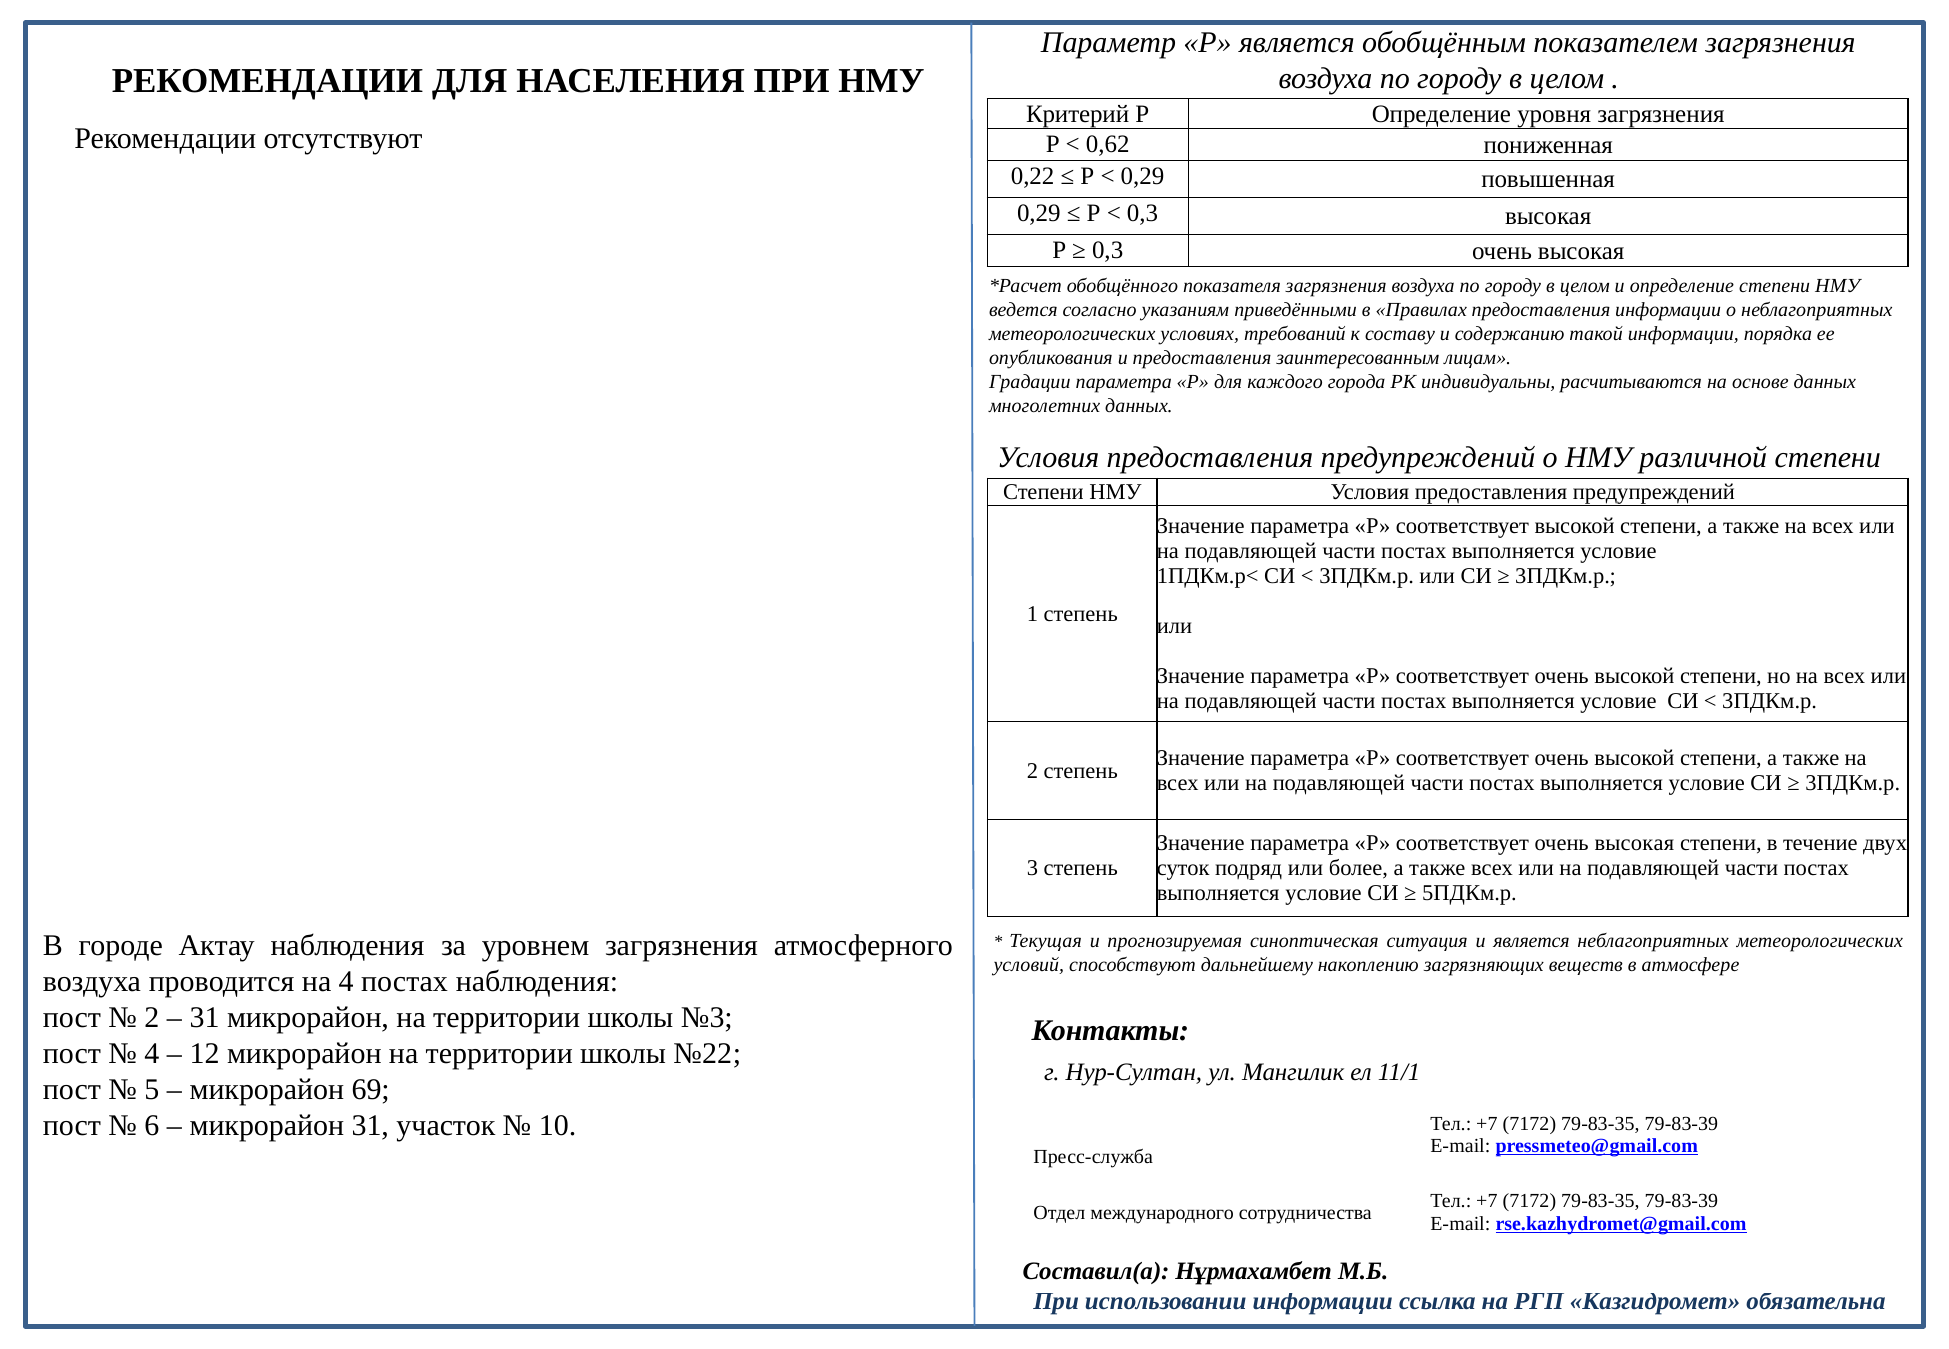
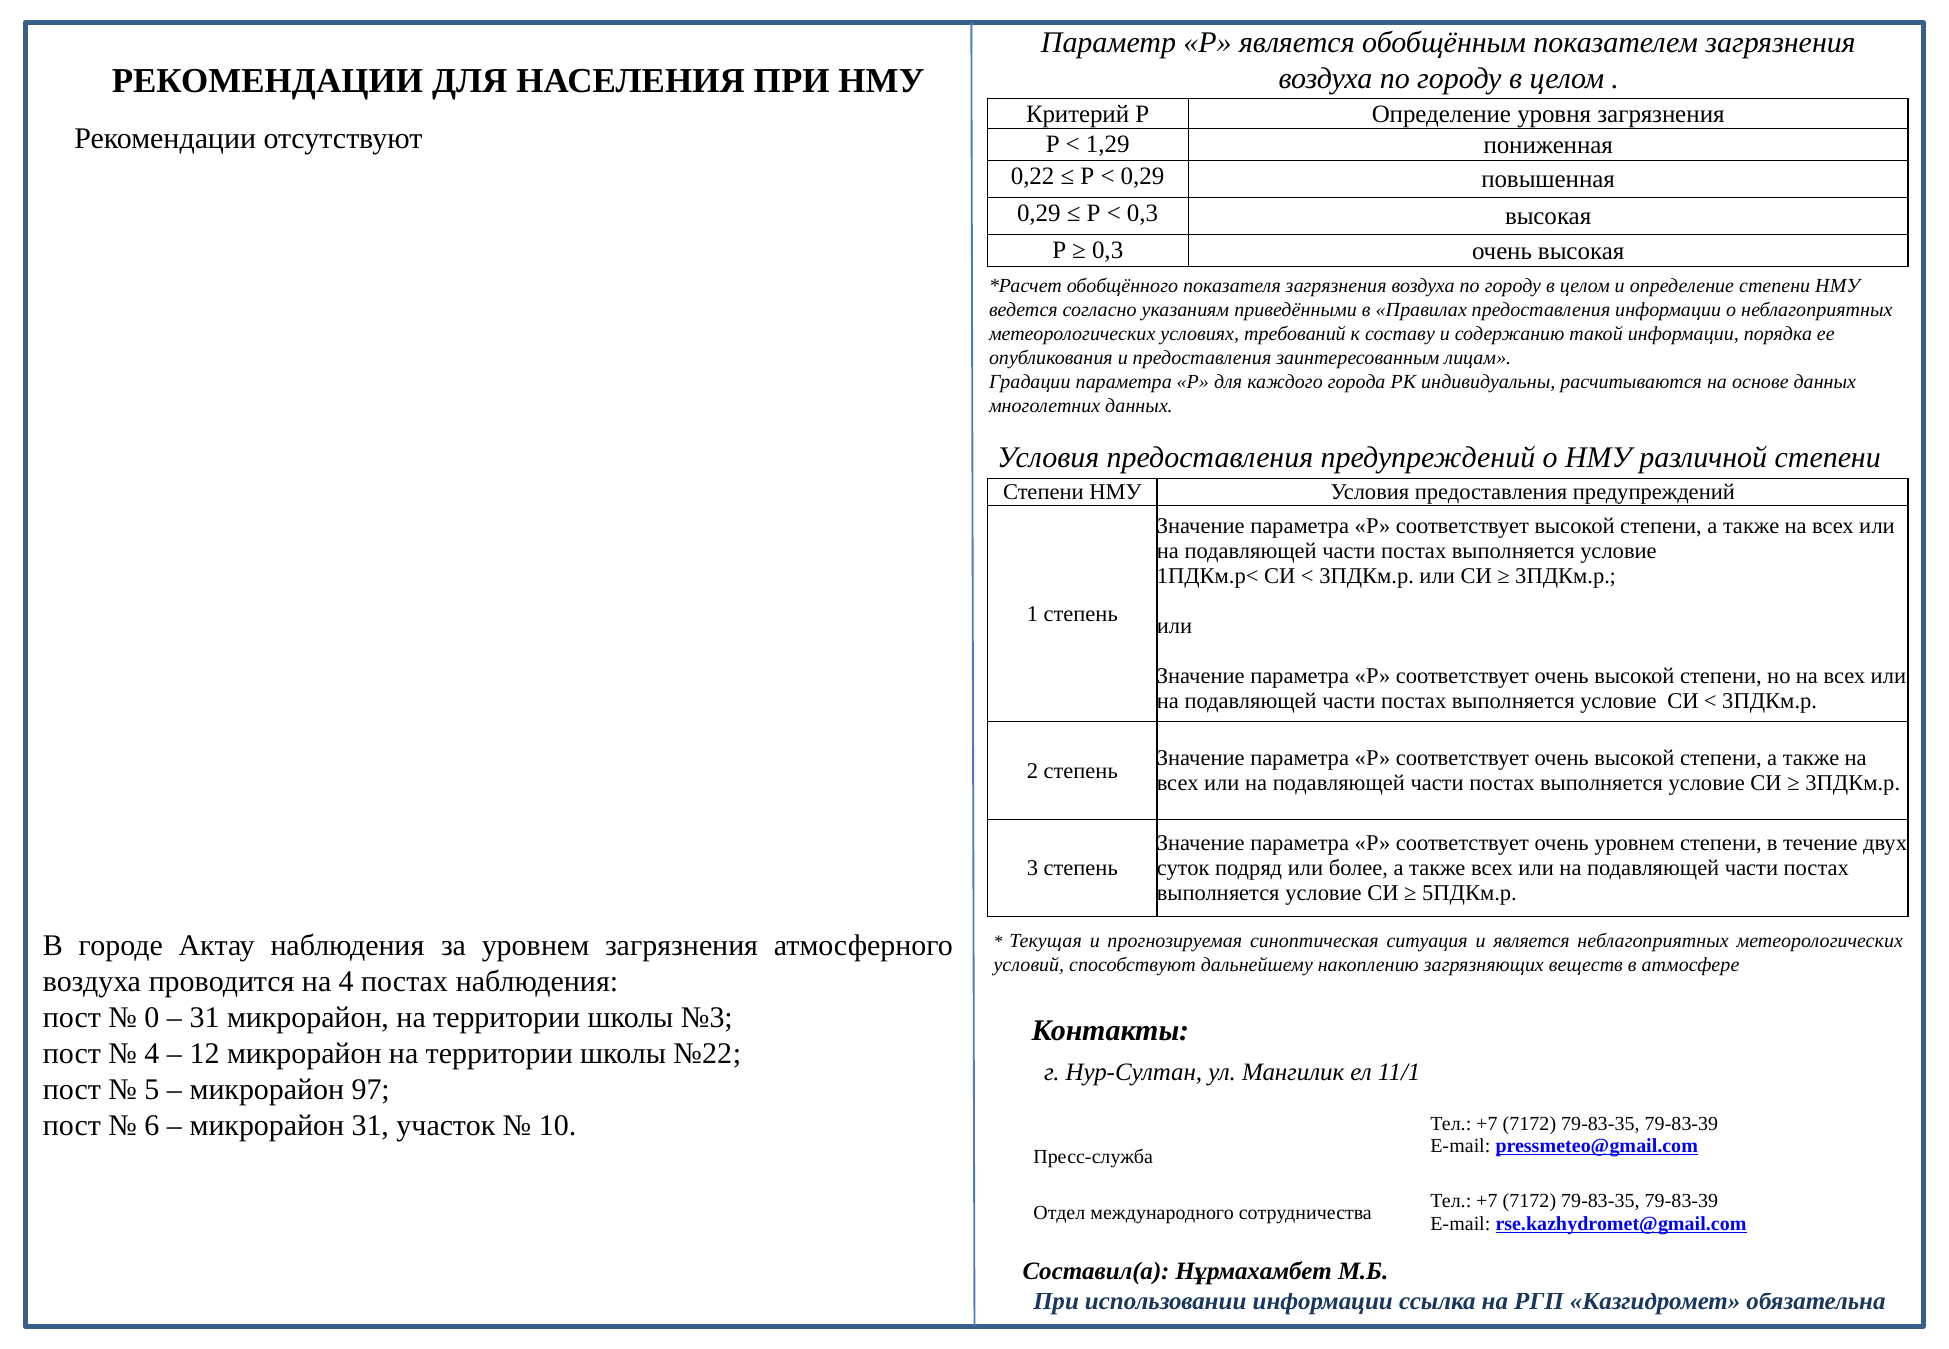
0,62: 0,62 -> 1,29
соответствует очень высокая: высокая -> уровнем
2 at (152, 1018): 2 -> 0
69: 69 -> 97
